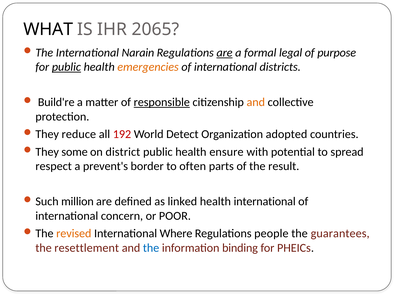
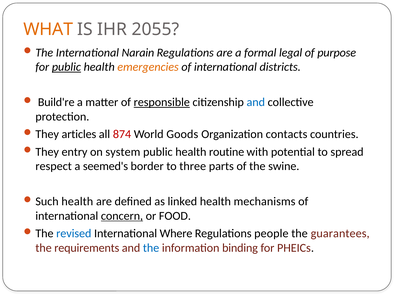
WHAT colour: black -> orange
2065: 2065 -> 2055
are at (225, 53) underline: present -> none
and at (256, 102) colour: orange -> blue
reduce: reduce -> articles
192: 192 -> 874
Detect: Detect -> Goods
adopted: adopted -> contacts
some: some -> entry
district: district -> system
ensure: ensure -> routine
prevent's: prevent's -> seemed's
often: often -> three
result: result -> swine
million at (77, 202): million -> health
health international: international -> mechanisms
concern underline: none -> present
POOR: POOR -> FOOD
revised colour: orange -> blue
resettlement: resettlement -> requirements
